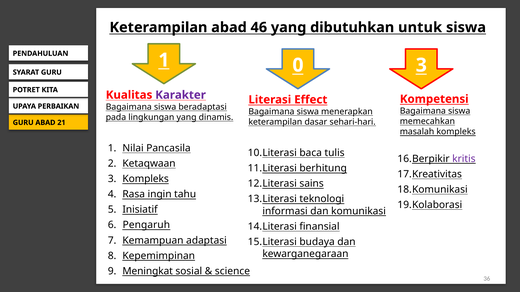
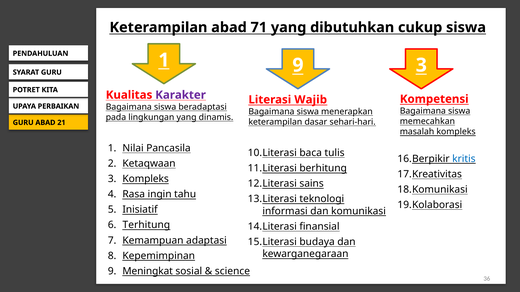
46: 46 -> 71
untuk: untuk -> cukup
1 0: 0 -> 9
Effect: Effect -> Wajib
kritis colour: purple -> blue
Pengaruh: Pengaruh -> Terhitung
